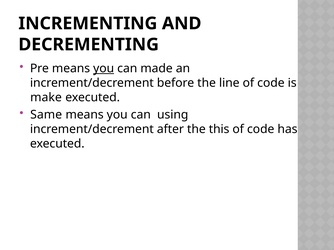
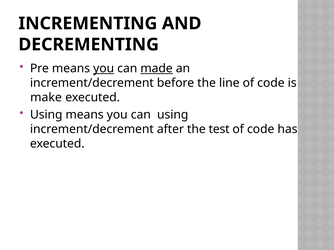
made underline: none -> present
Same at (46, 115): Same -> Using
this: this -> test
